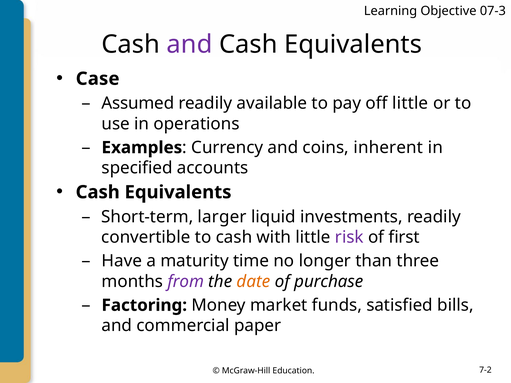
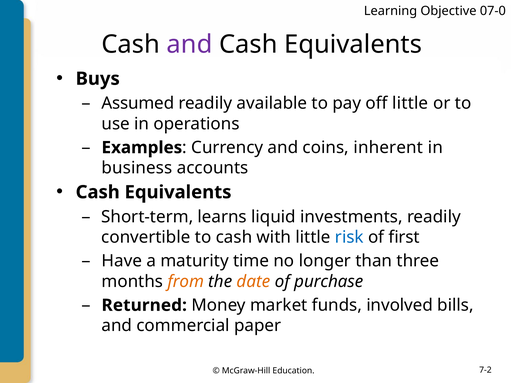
07-3: 07-3 -> 07-0
Case: Case -> Buys
specified: specified -> business
larger: larger -> learns
risk colour: purple -> blue
from colour: purple -> orange
Factoring: Factoring -> Returned
satisfied: satisfied -> involved
